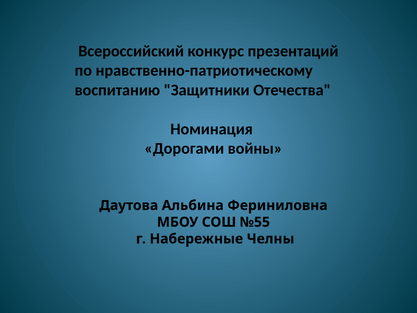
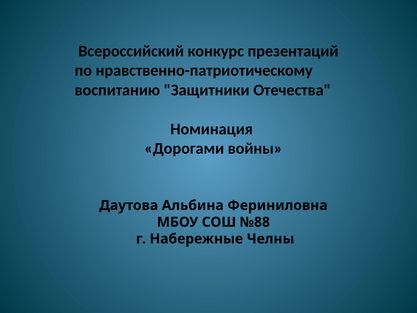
№55: №55 -> №88
